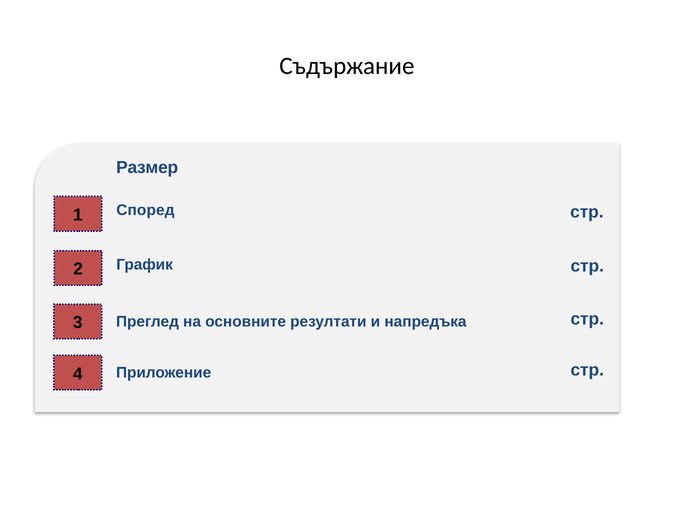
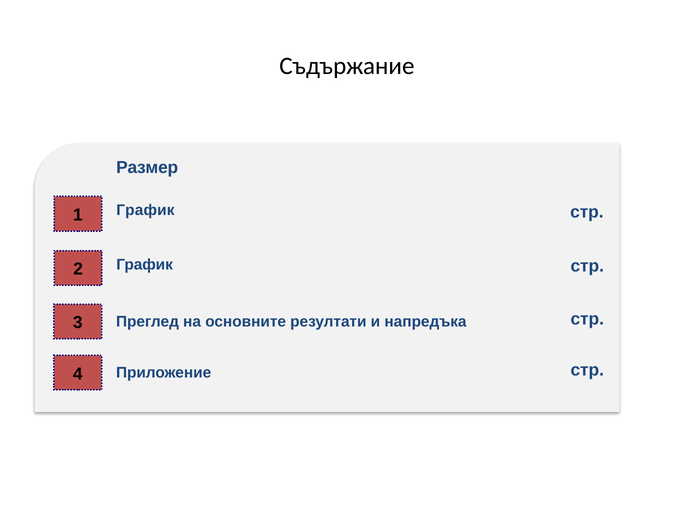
1 Според: Според -> График
